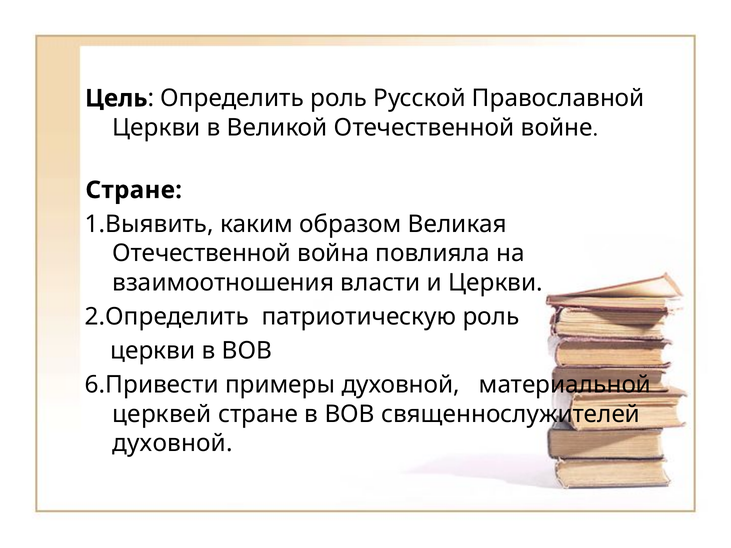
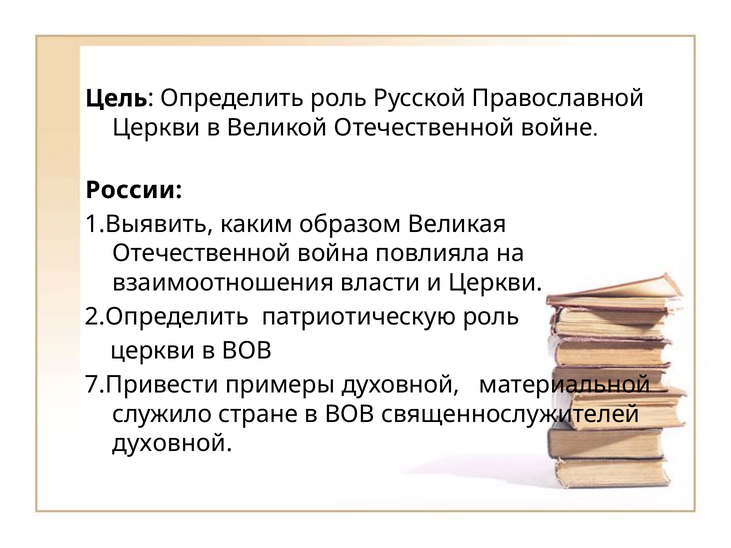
Стране at (134, 190): Стране -> России
6.Привести: 6.Привести -> 7.Привести
церквей: церквей -> служило
